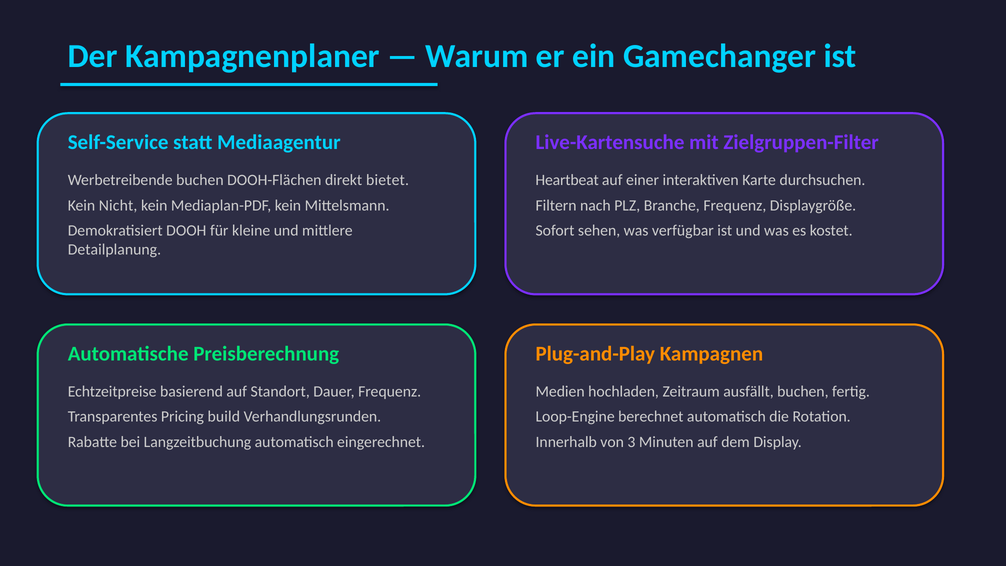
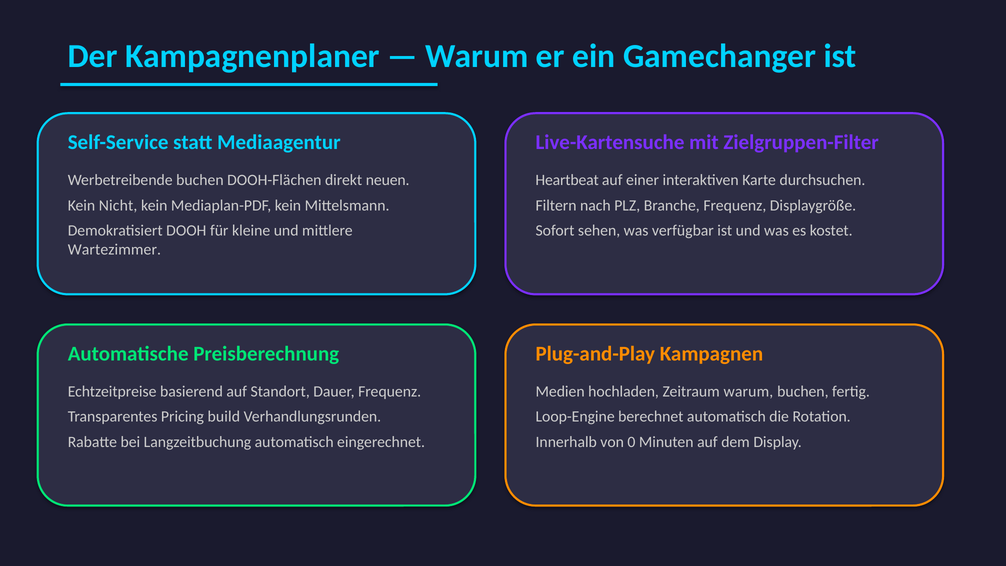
bietet: bietet -> neuen
Detailplanung: Detailplanung -> Wartezimmer
Zeitraum ausfällt: ausfällt -> warum
3: 3 -> 0
